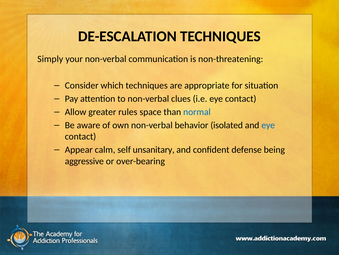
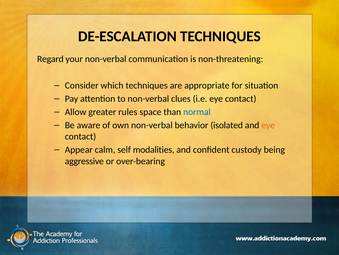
Simply: Simply -> Regard
eye at (268, 125) colour: blue -> orange
unsanitary: unsanitary -> modalities
defense: defense -> custody
